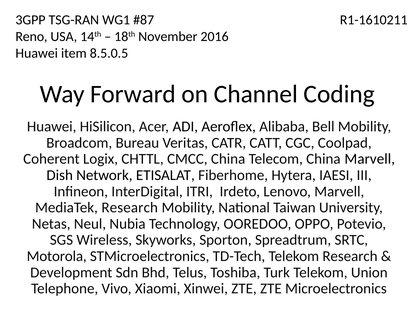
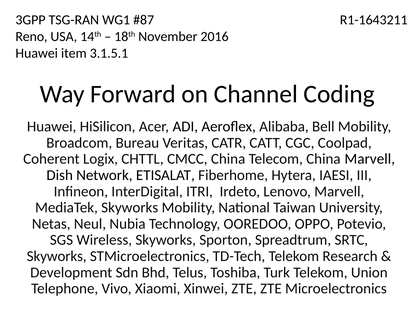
R1-1610211: R1-1610211 -> R1-1643211
8.5.0.5: 8.5.0.5 -> 3.1.5.1
MediaTek Research: Research -> Skyworks
Motorola at (57, 256): Motorola -> Skyworks
